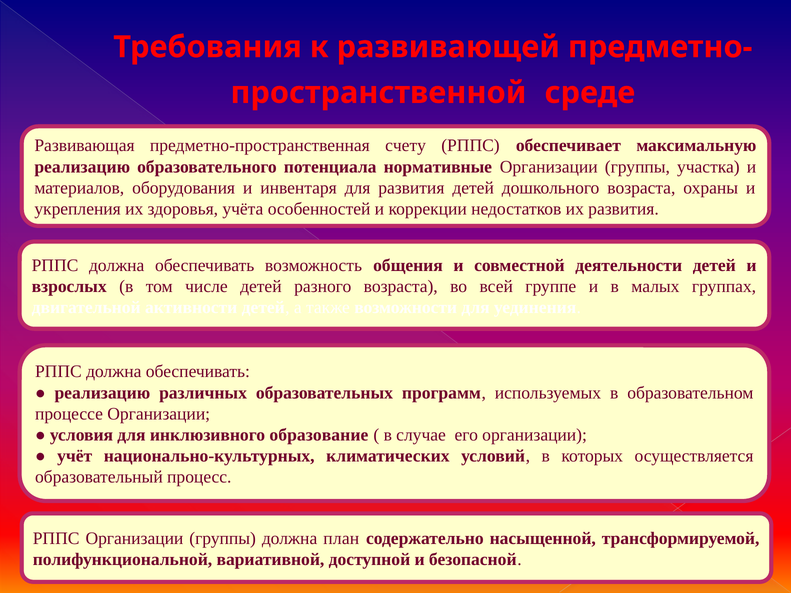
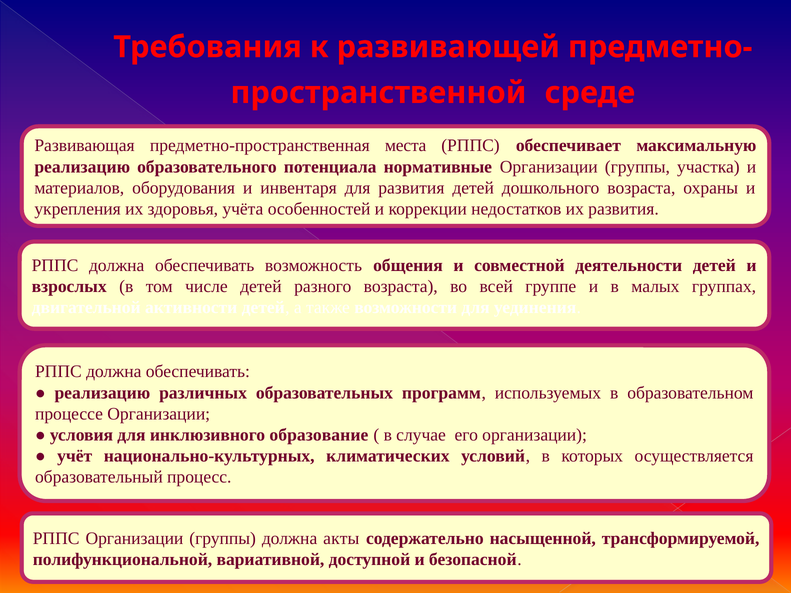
счету: счету -> места
план: план -> акты
